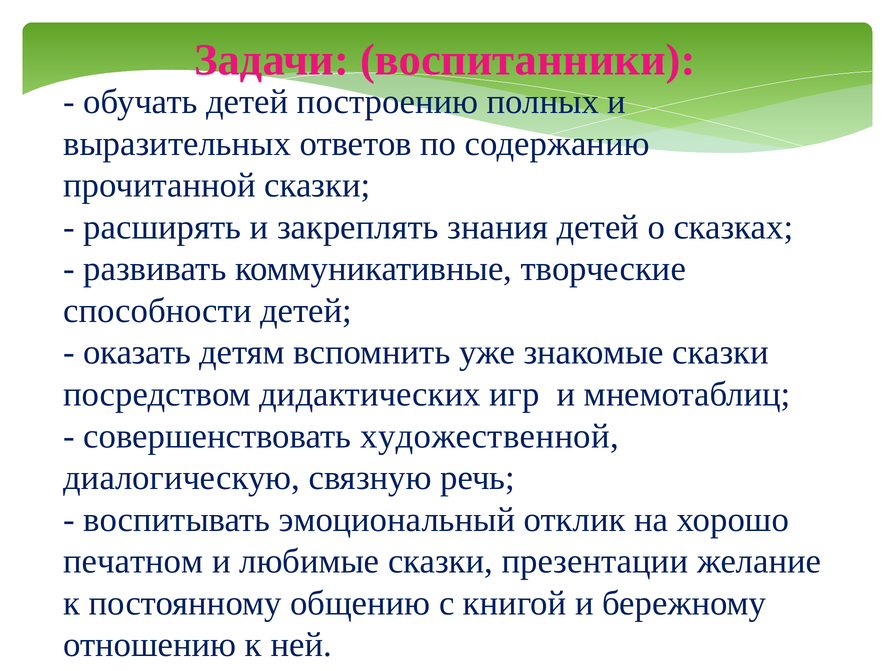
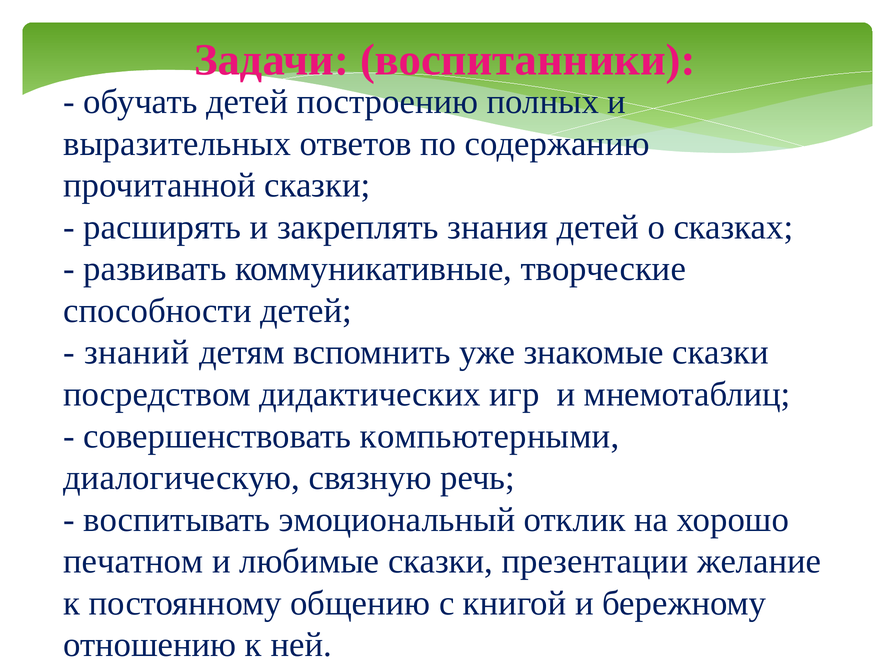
оказать: оказать -> знаний
художественной: художественной -> компьютерными
